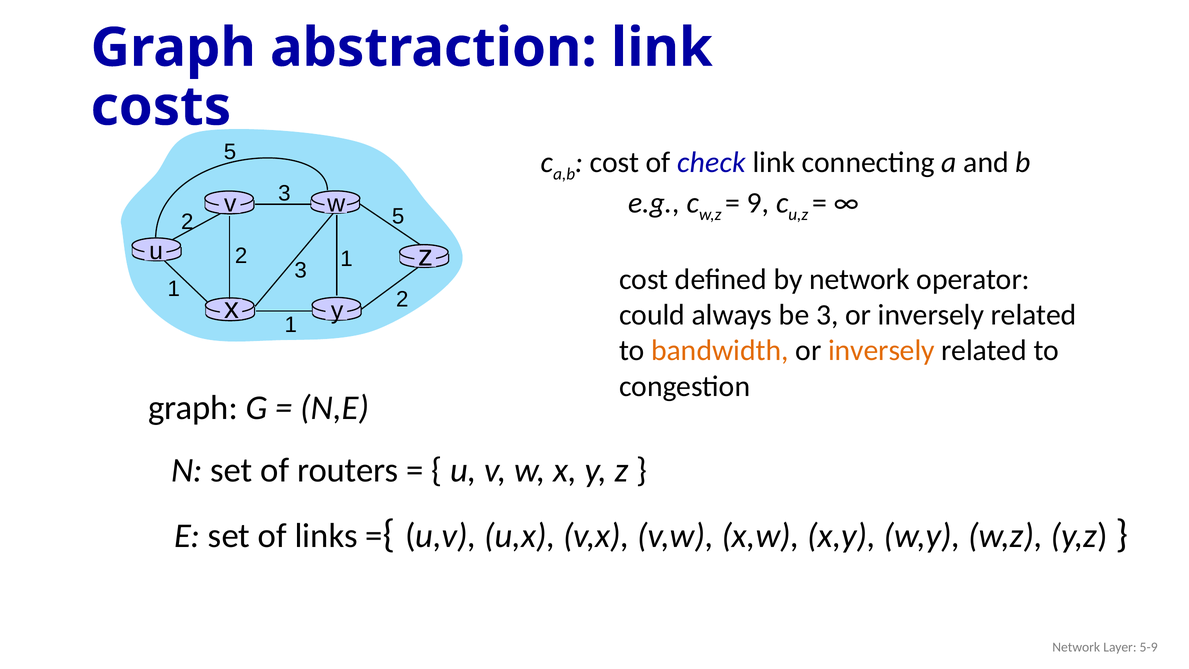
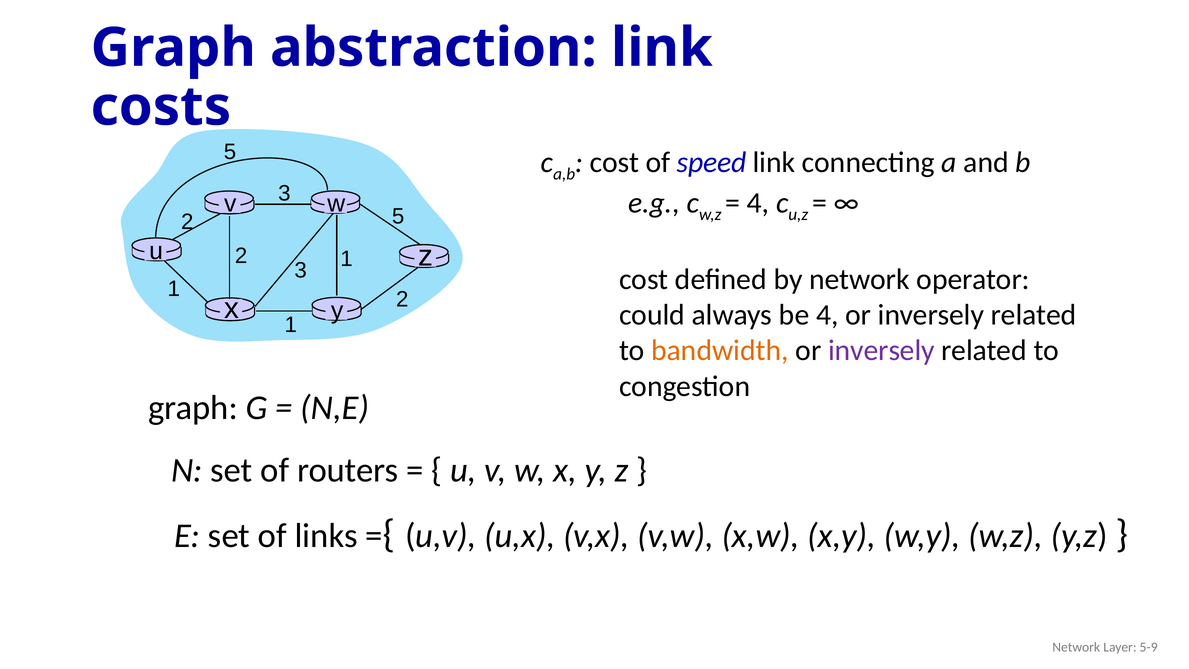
check: check -> speed
9 at (758, 203): 9 -> 4
be 3: 3 -> 4
inversely at (881, 351) colour: orange -> purple
